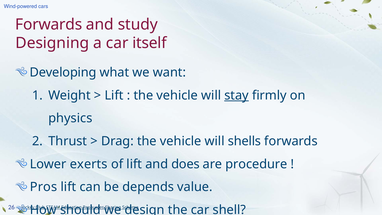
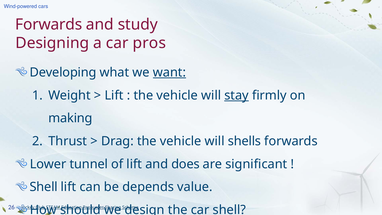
itself: itself -> pros
want underline: none -> present
physics: physics -> making
exerts: exerts -> tunnel
procedure: procedure -> significant
Pros at (44, 187): Pros -> Shell
